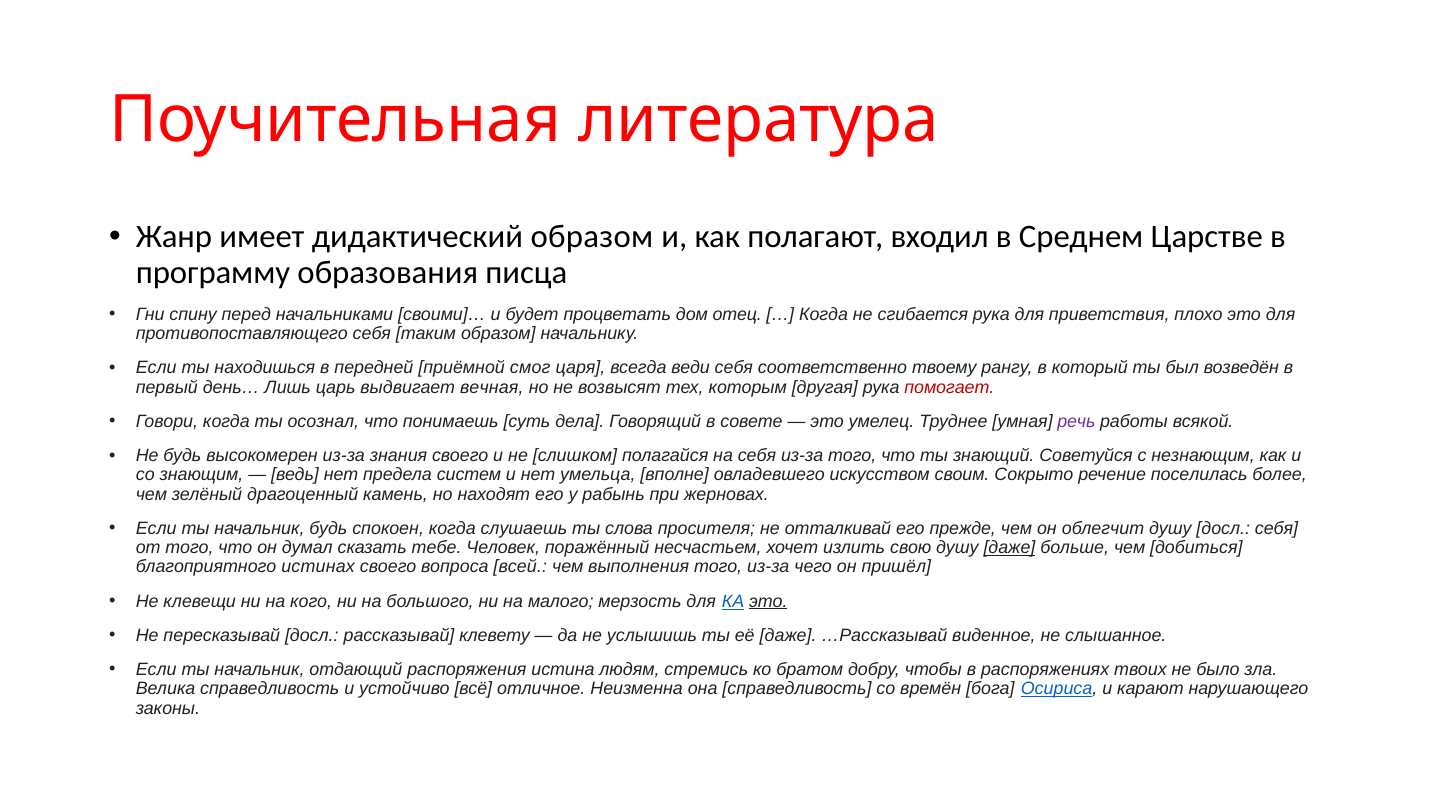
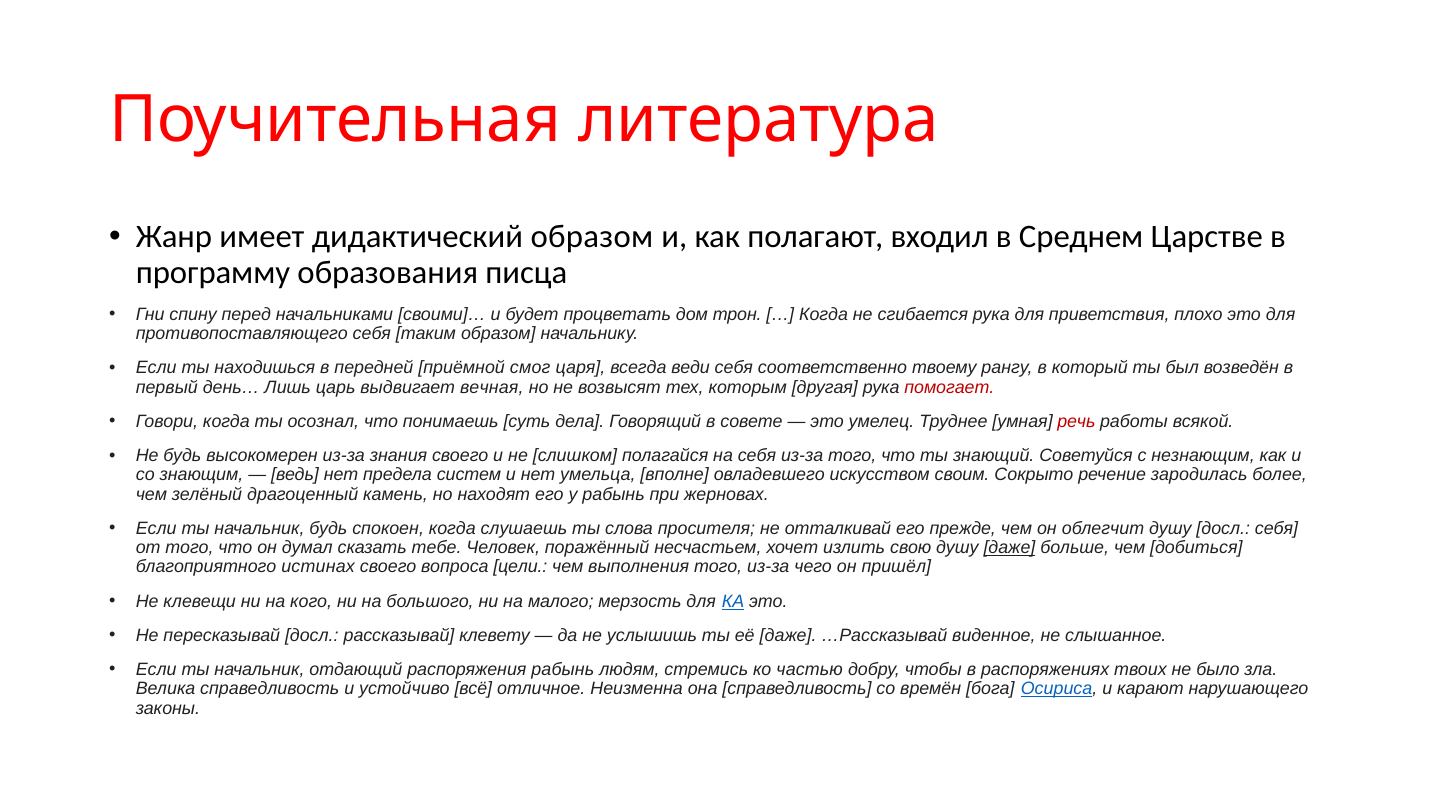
отец: отец -> трон
речь colour: purple -> red
поселилась: поселилась -> зародилась
всей: всей -> цели
это at (768, 601) underline: present -> none
распоряжения истина: истина -> рабынь
братом: братом -> частью
